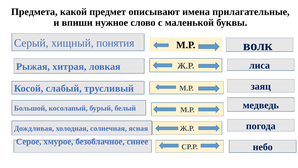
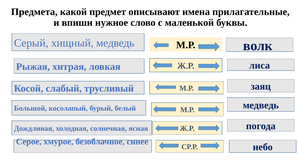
хищный понятия: понятия -> медведь
